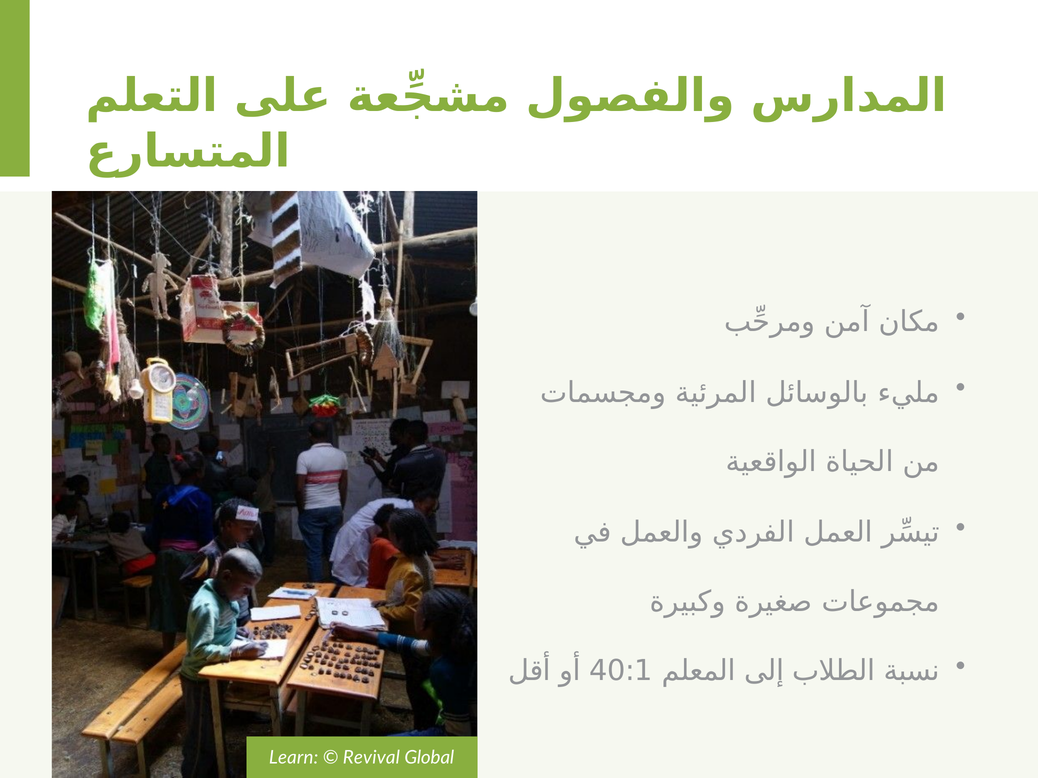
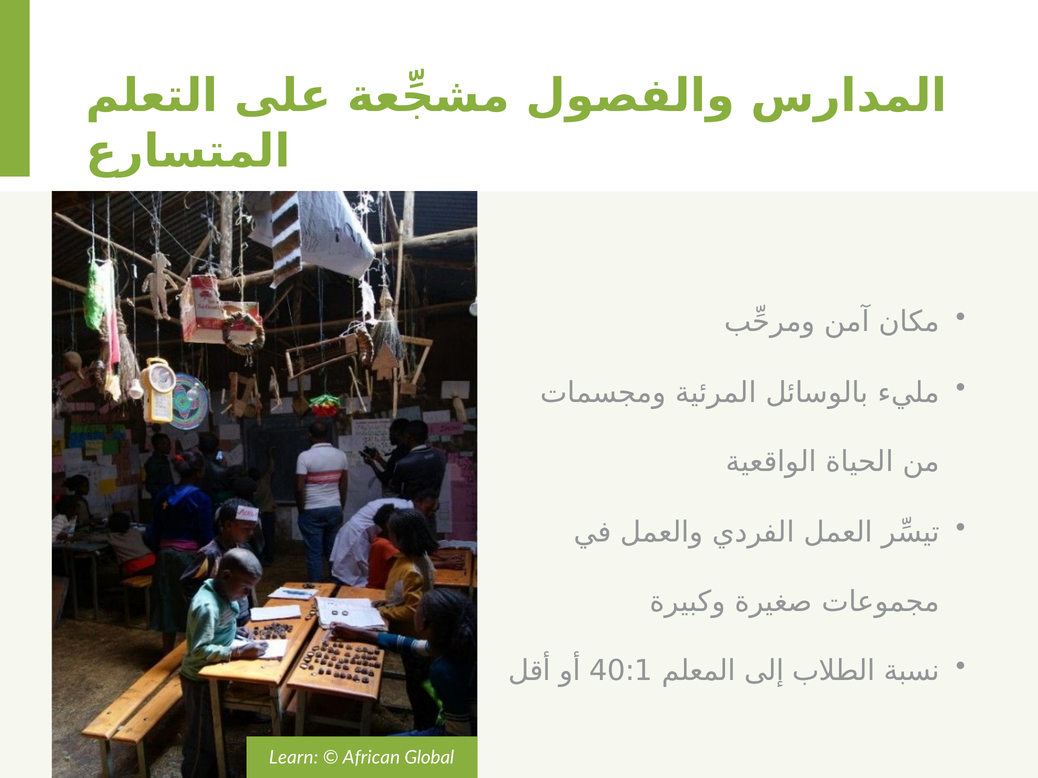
Revival: Revival -> African
